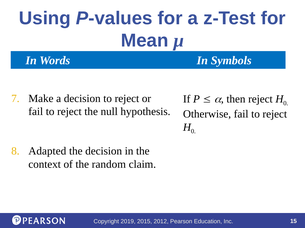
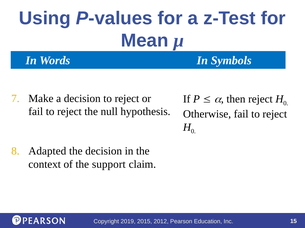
random: random -> support
